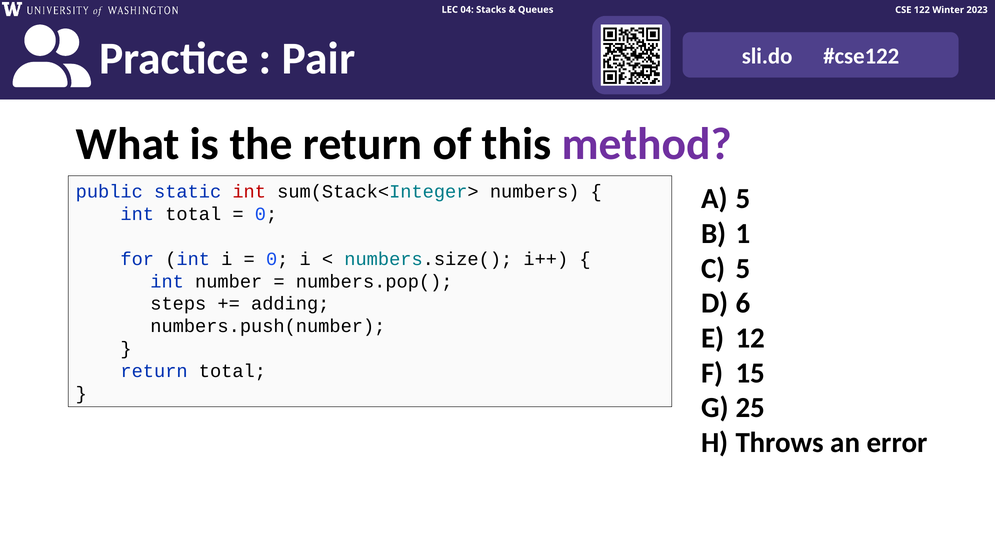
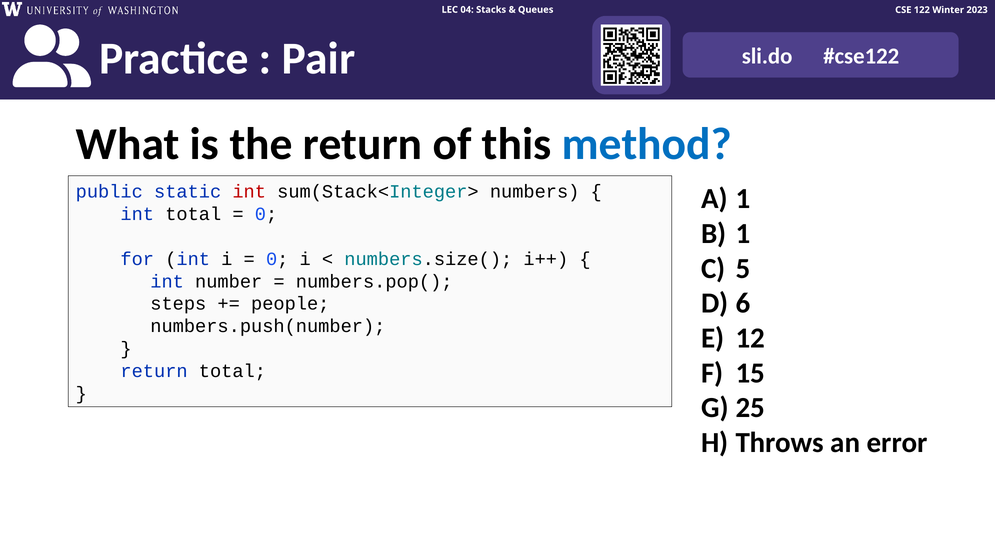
method colour: purple -> blue
5 at (743, 199): 5 -> 1
adding: adding -> people
